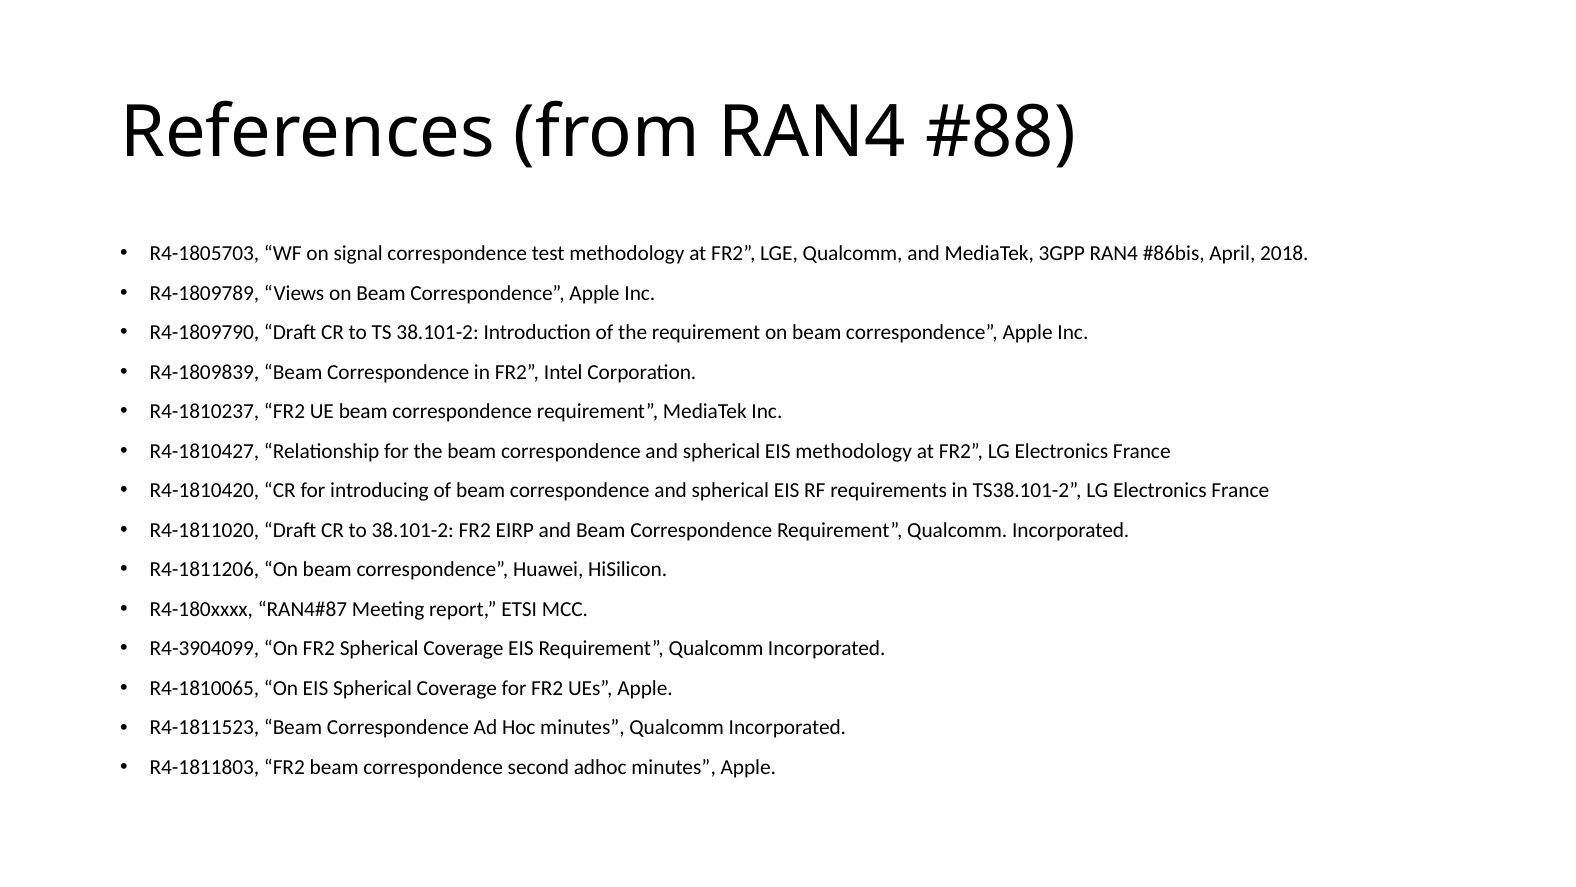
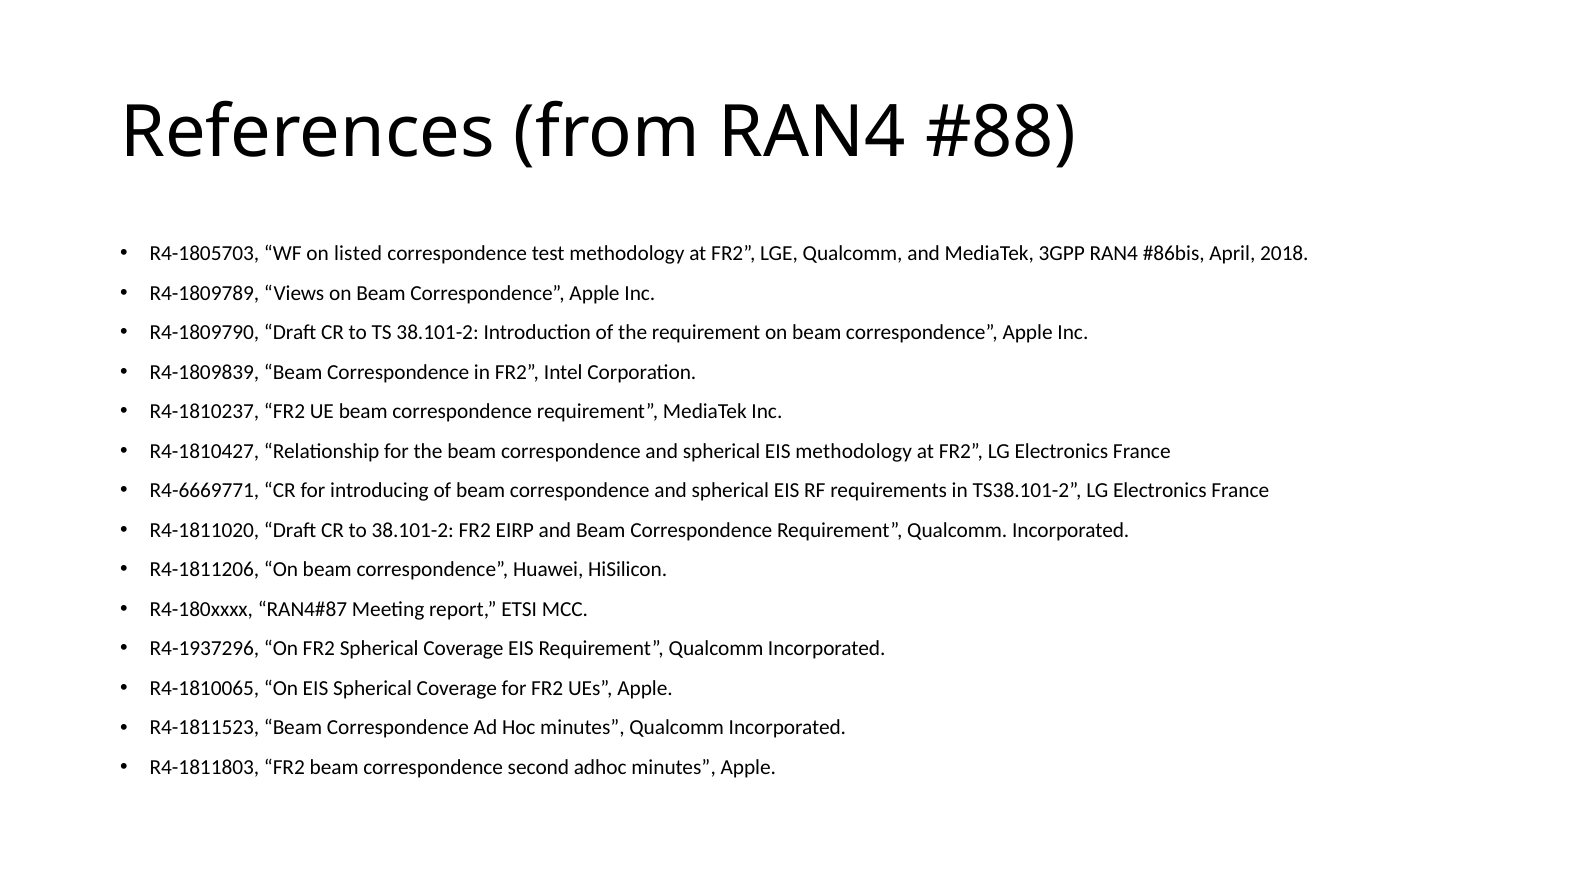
signal: signal -> listed
R4-1810420: R4-1810420 -> R4-6669771
R4-3904099: R4-3904099 -> R4-1937296
